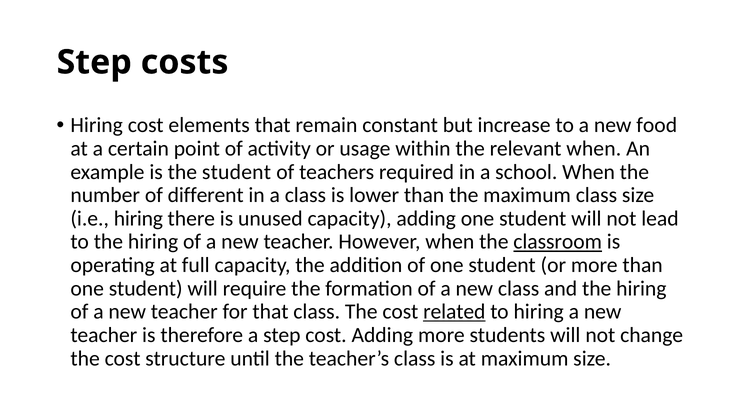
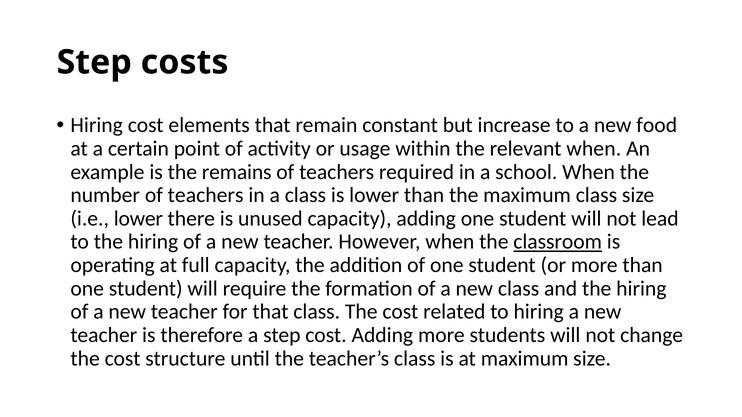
the student: student -> remains
number of different: different -> teachers
i.e hiring: hiring -> lower
related underline: present -> none
